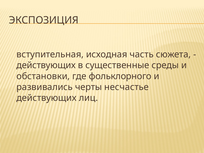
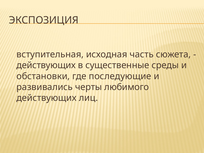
фольклорного: фольклорного -> последующие
несчастье: несчастье -> любимого
